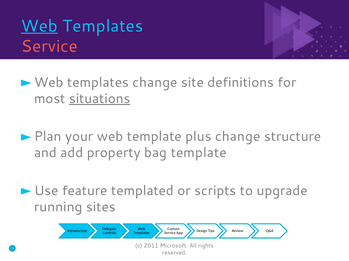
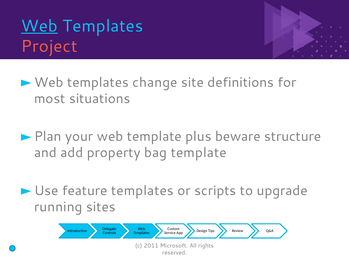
Service at (49, 47): Service -> Project
situations underline: present -> none
plus change: change -> beware
feature templated: templated -> templates
